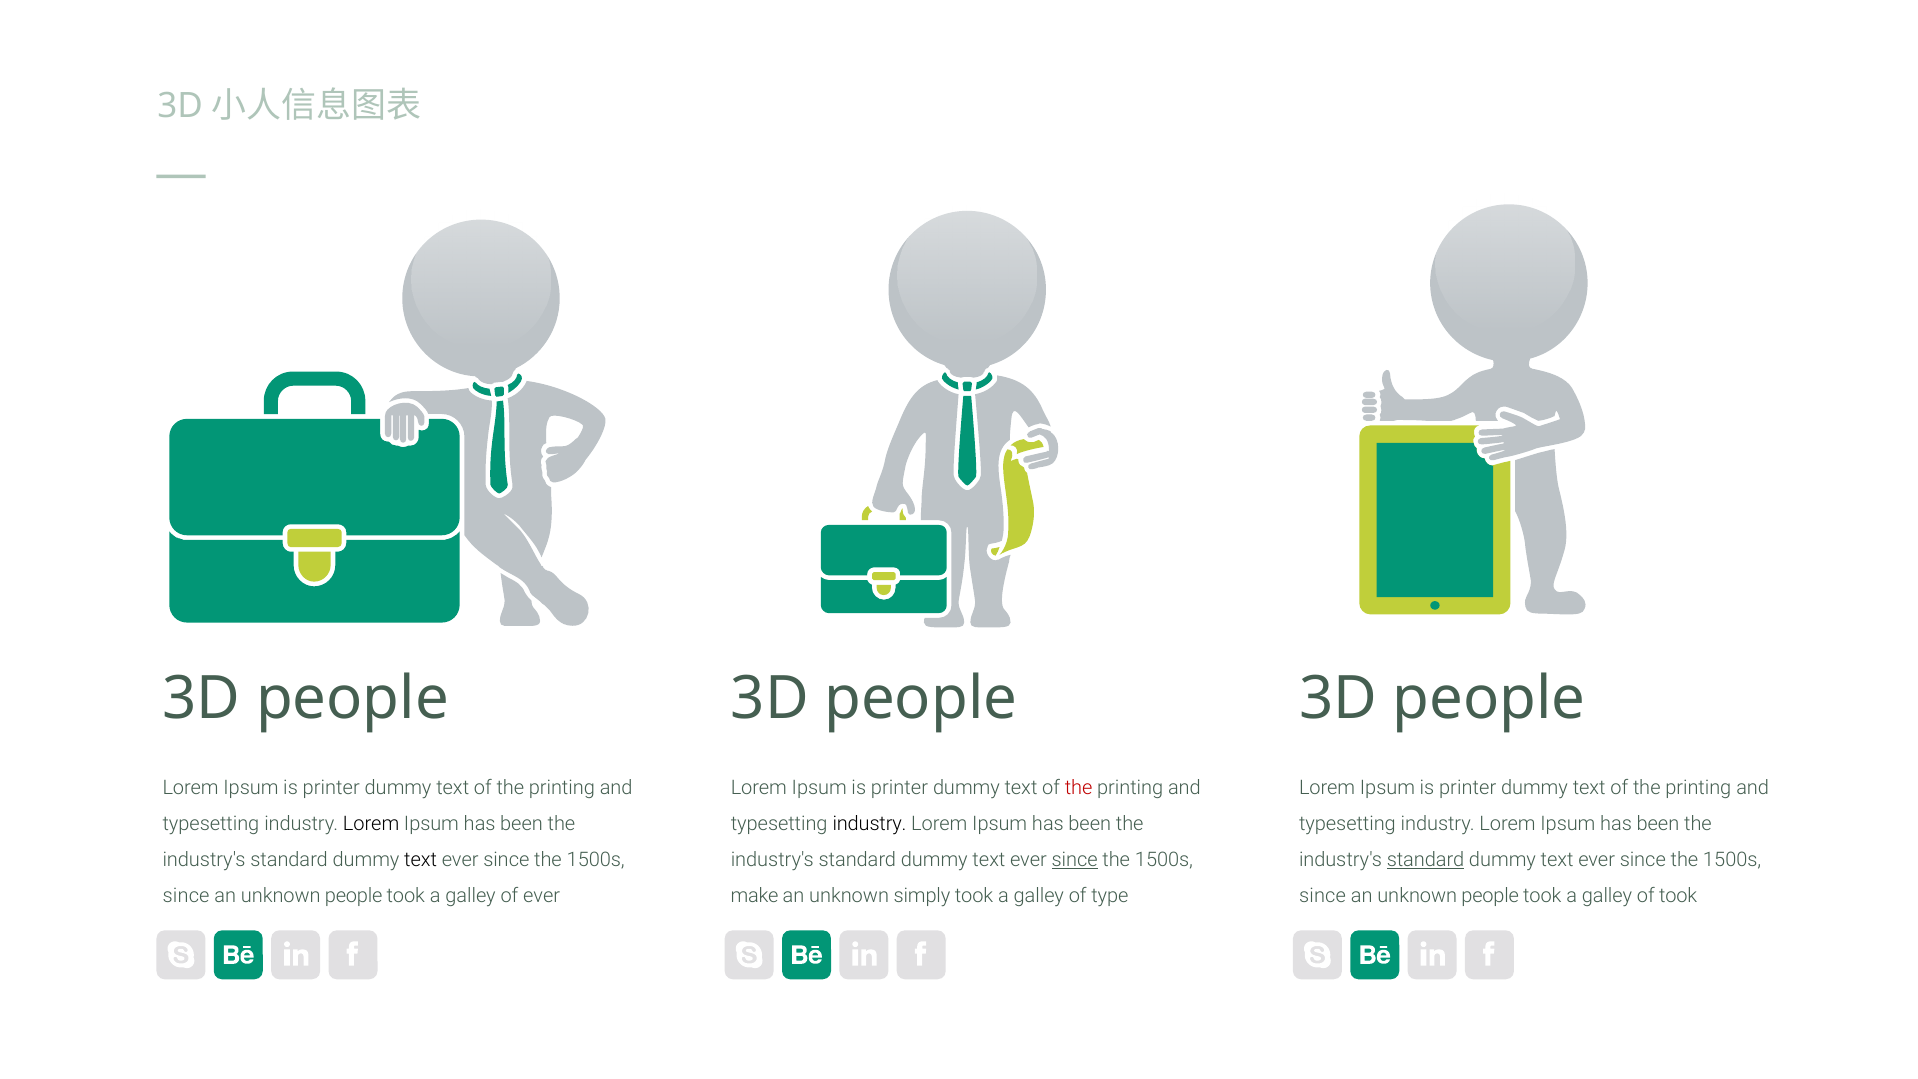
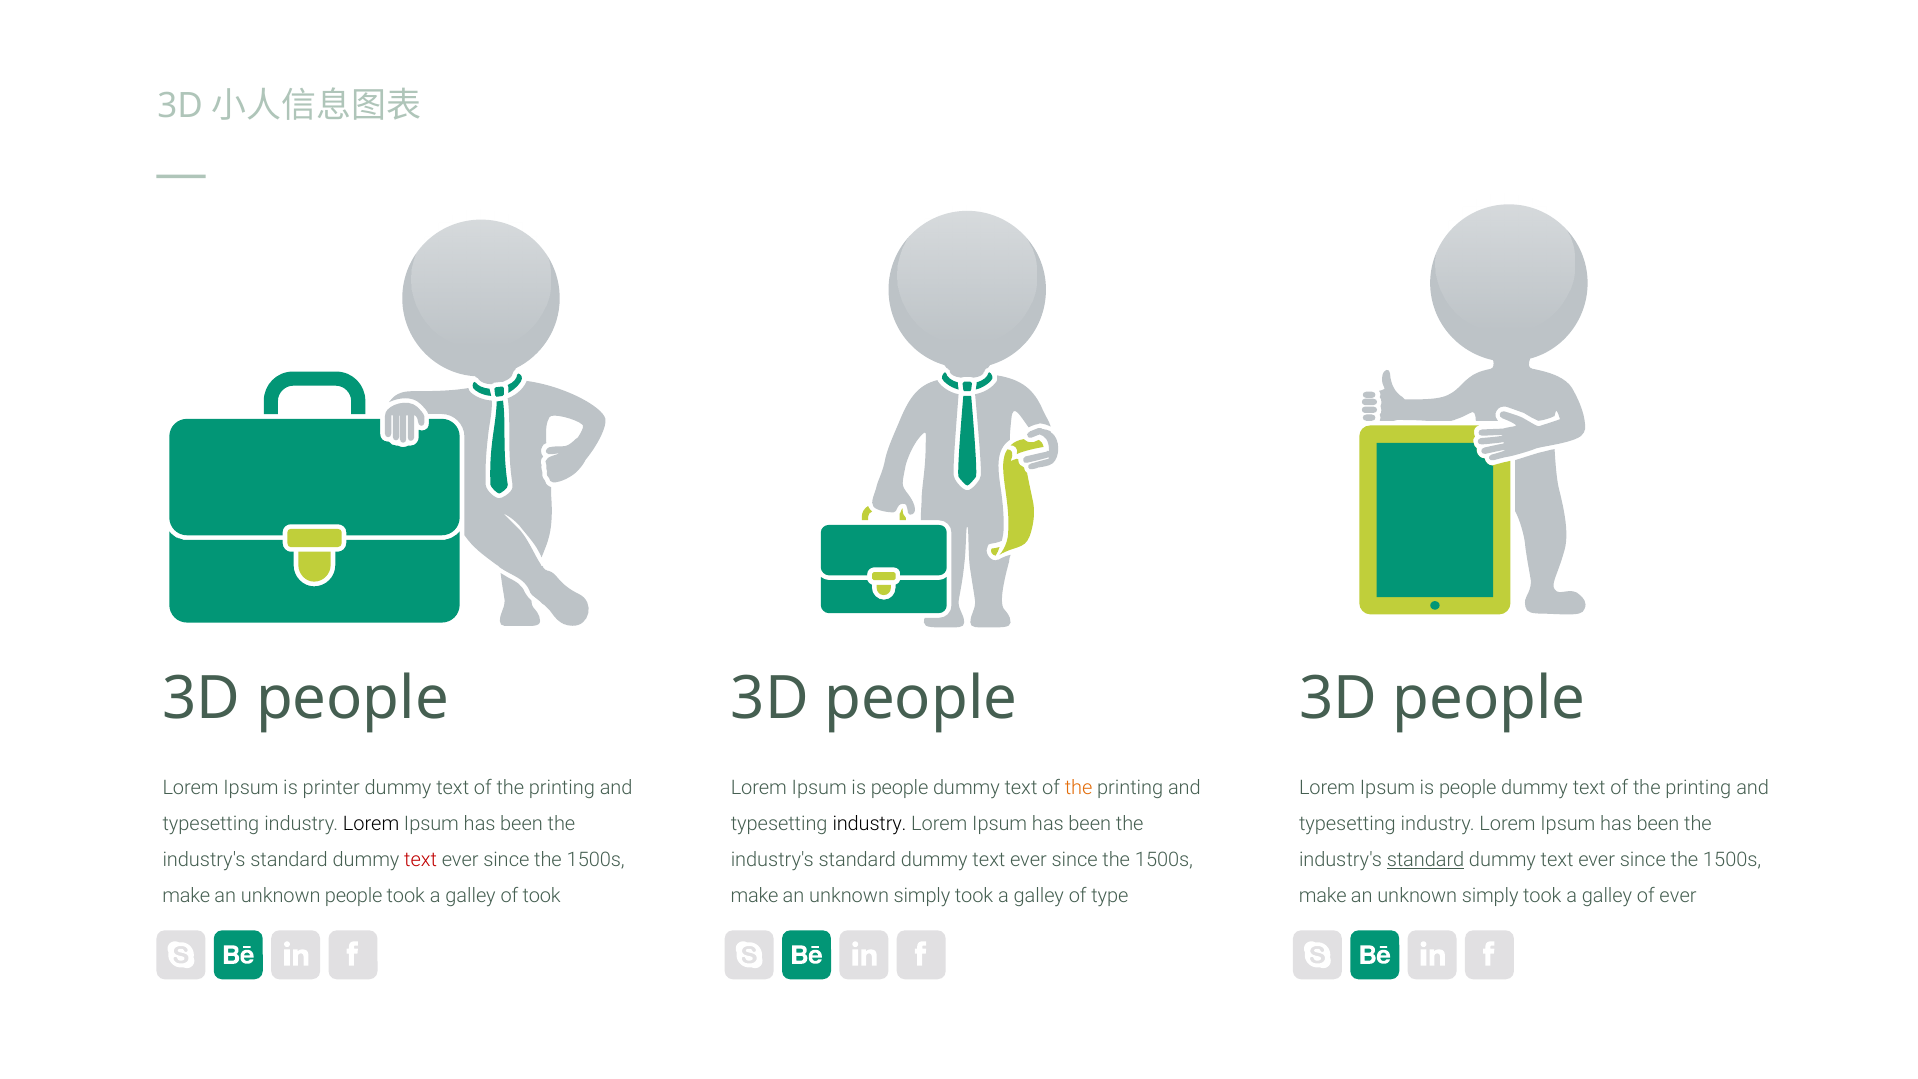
printer at (899, 788): printer -> people
the at (1079, 788) colour: red -> orange
printer at (1468, 788): printer -> people
text at (421, 860) colour: black -> red
since at (1075, 860) underline: present -> none
since at (186, 896): since -> make
of ever: ever -> took
since at (1323, 896): since -> make
people at (1490, 896): people -> simply
of took: took -> ever
